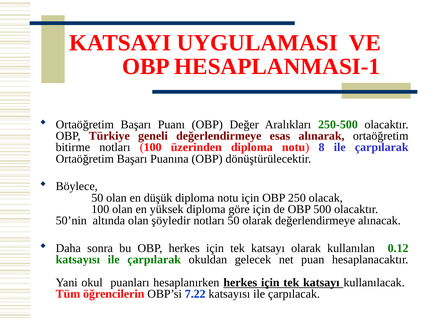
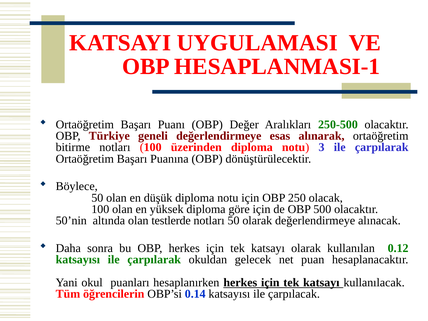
8: 8 -> 3
şöyledir: şöyledir -> testlerde
7.22: 7.22 -> 0.14
